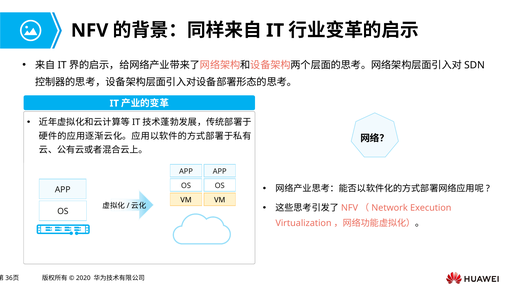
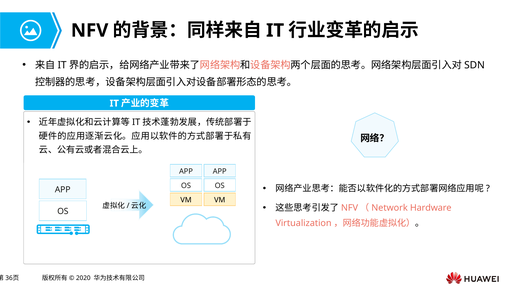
Execution: Execution -> Hardware
